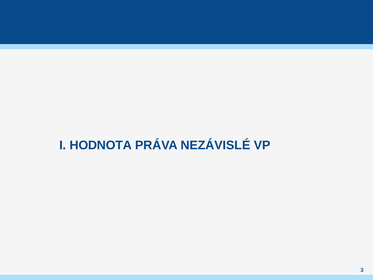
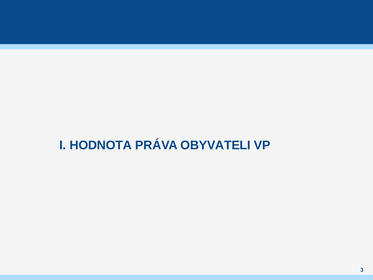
NEZÁVISLÉ: NEZÁVISLÉ -> OBYVATELI
